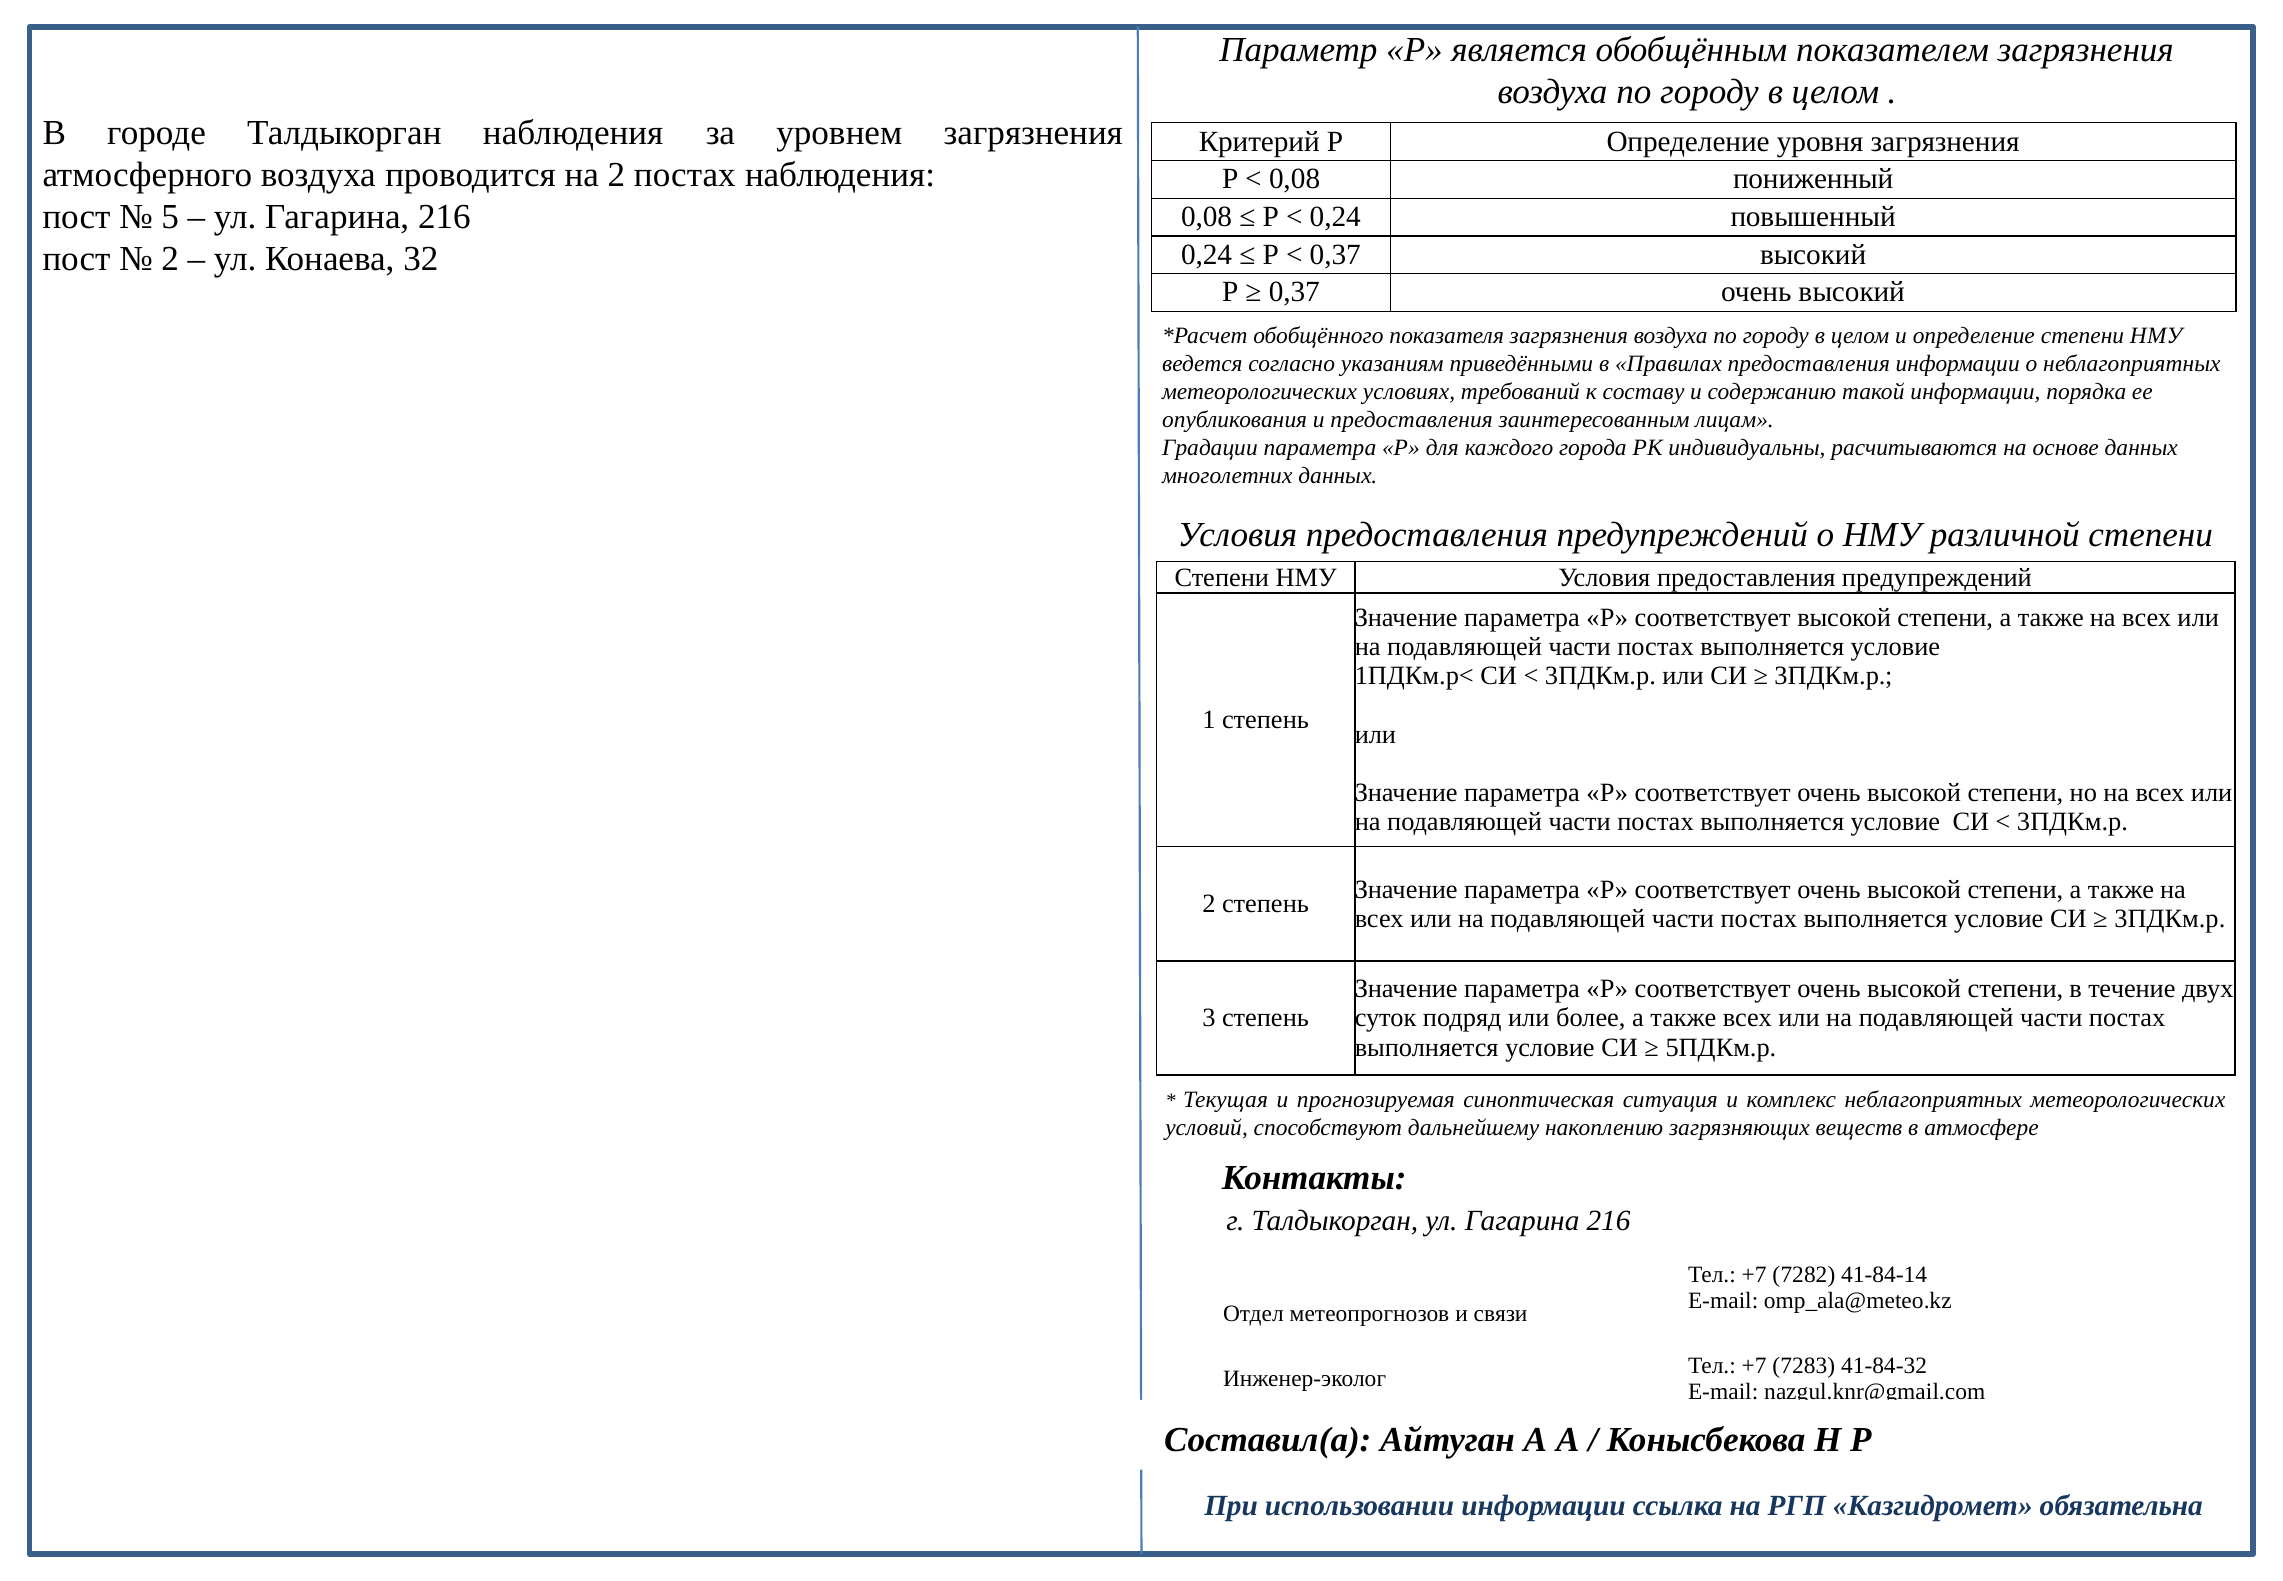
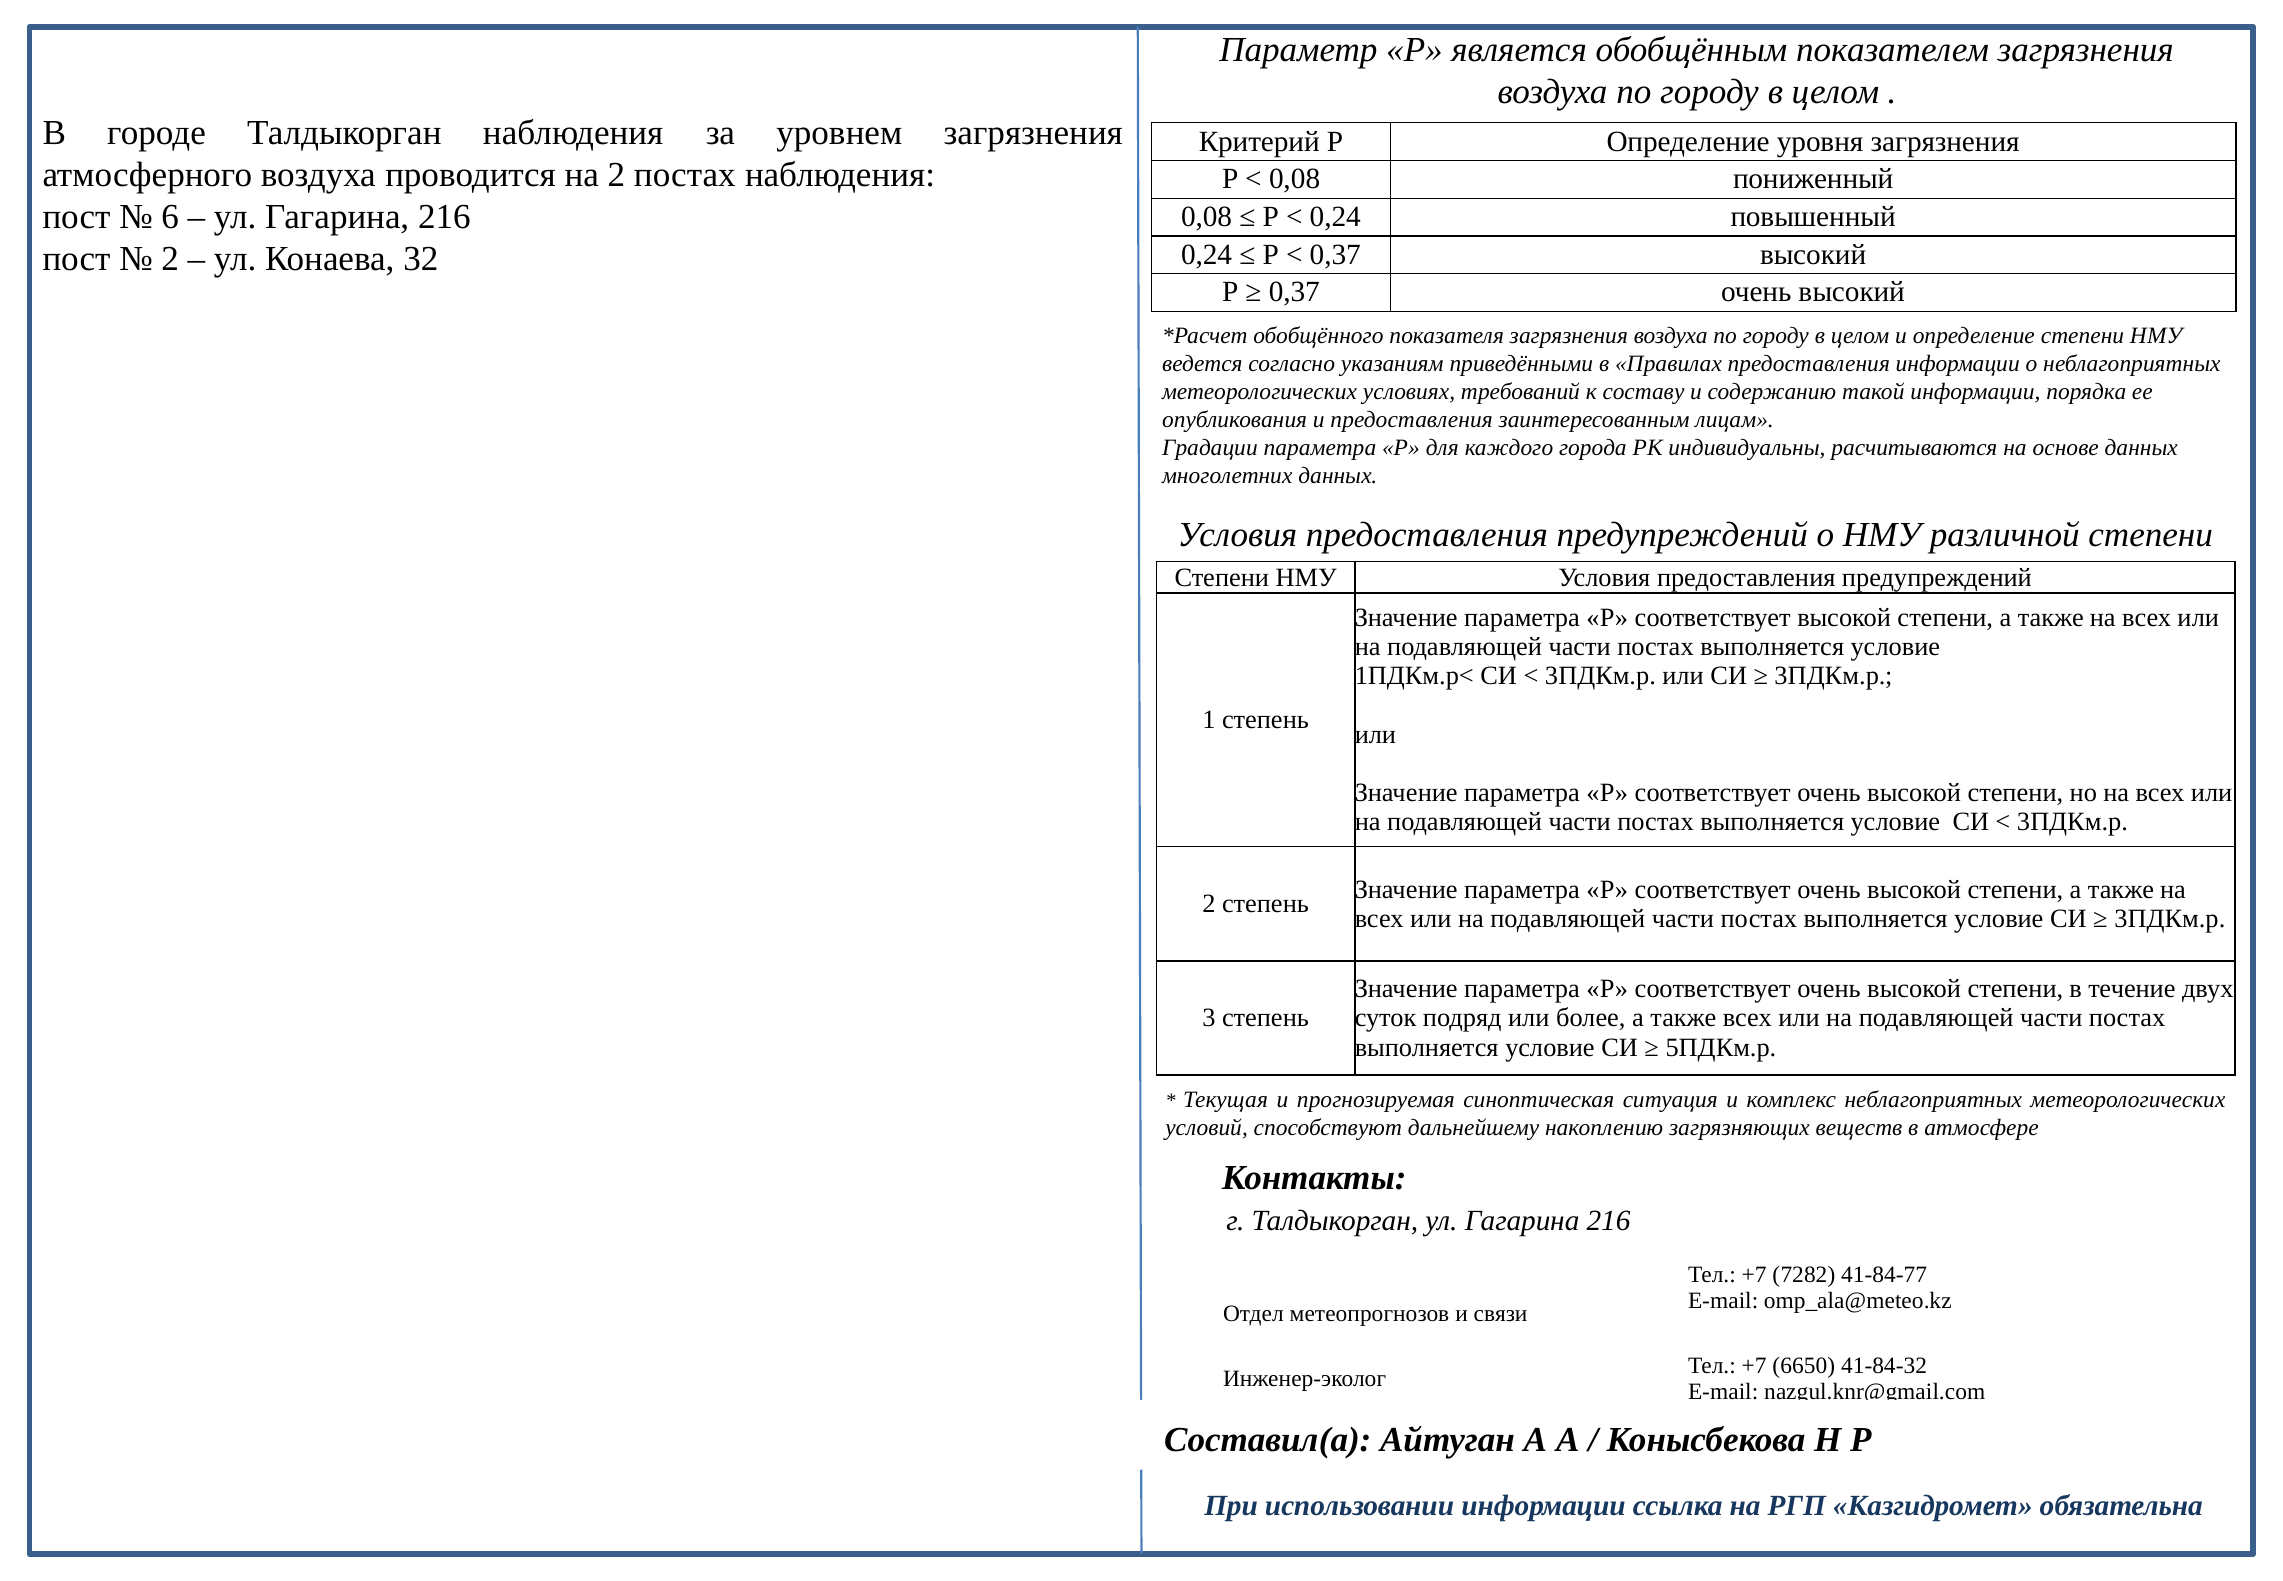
5: 5 -> 6
41-84-14: 41-84-14 -> 41-84-77
7283: 7283 -> 6650
